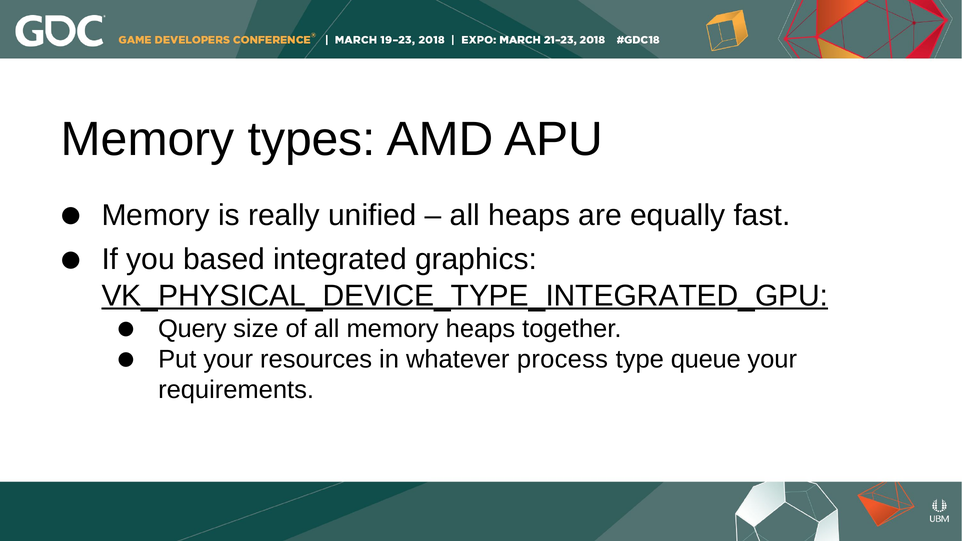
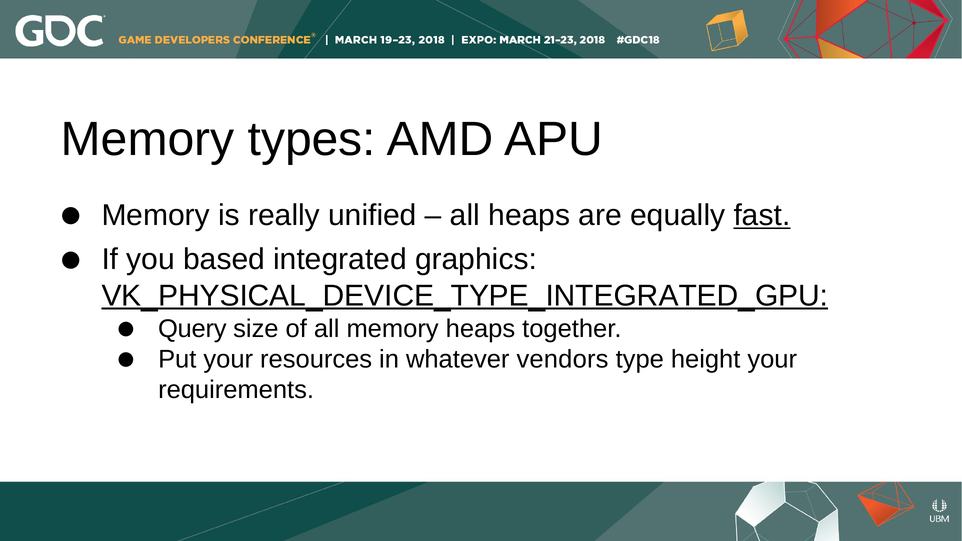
fast underline: none -> present
process: process -> vendors
queue: queue -> height
